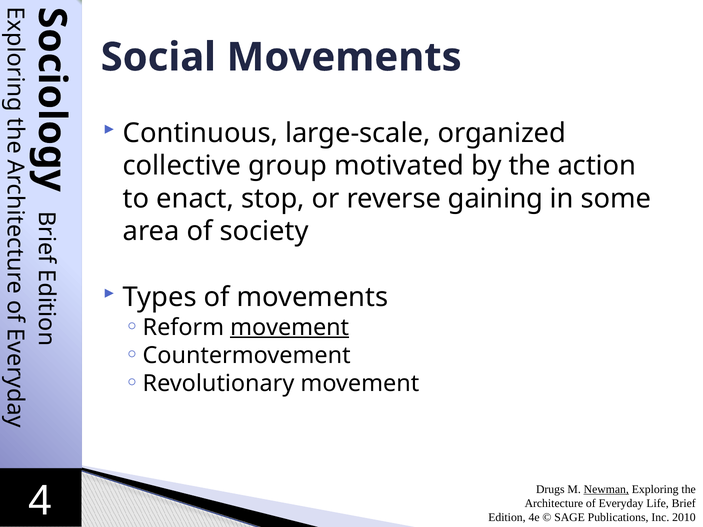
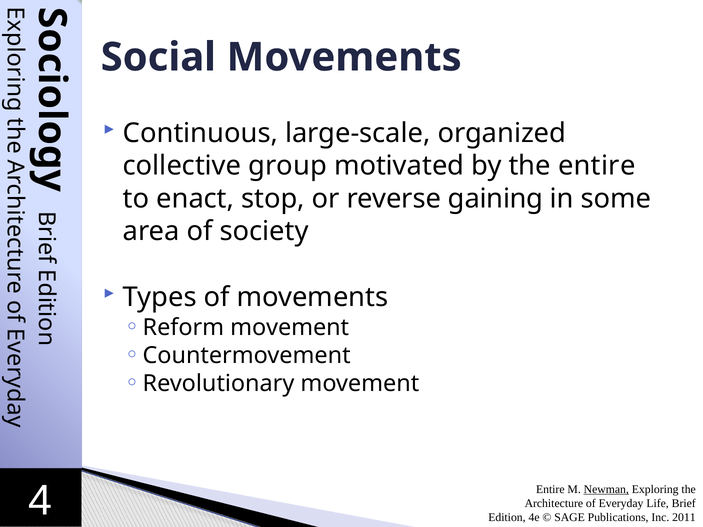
the action: action -> entire
movement at (290, 327) underline: present -> none
Drugs at (550, 489): Drugs -> Entire
2010: 2010 -> 2011
